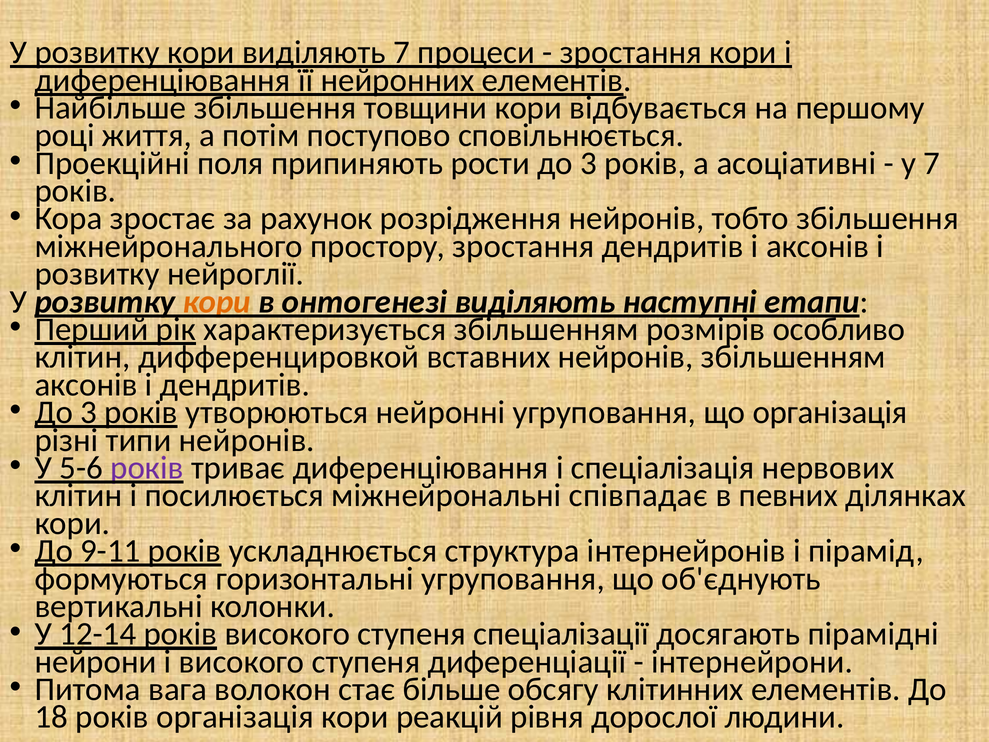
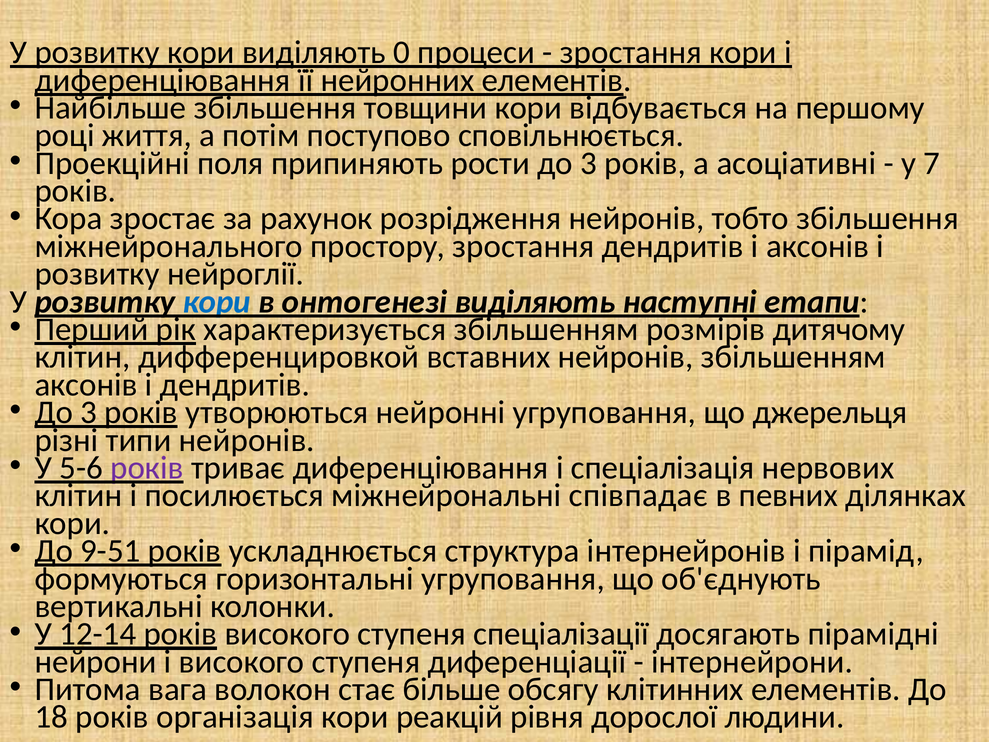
виділяють 7: 7 -> 0
кори at (217, 302) colour: orange -> blue
особливо: особливо -> дитячому
що організація: організація -> джерельця
9-11: 9-11 -> 9-51
